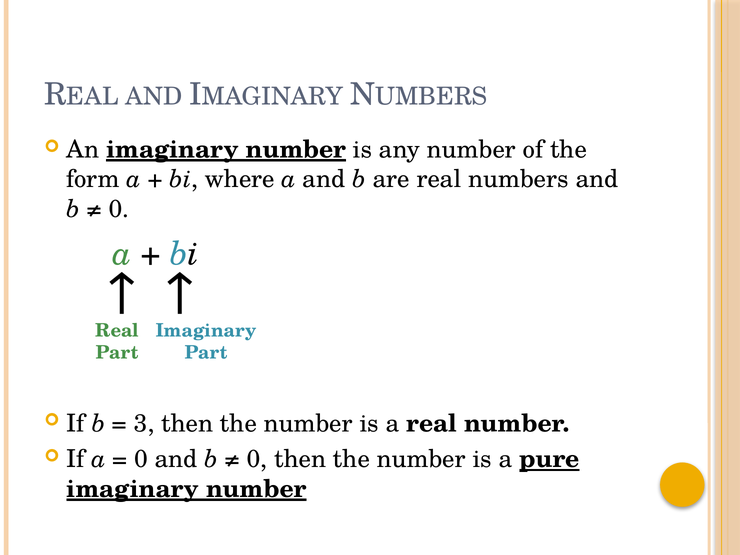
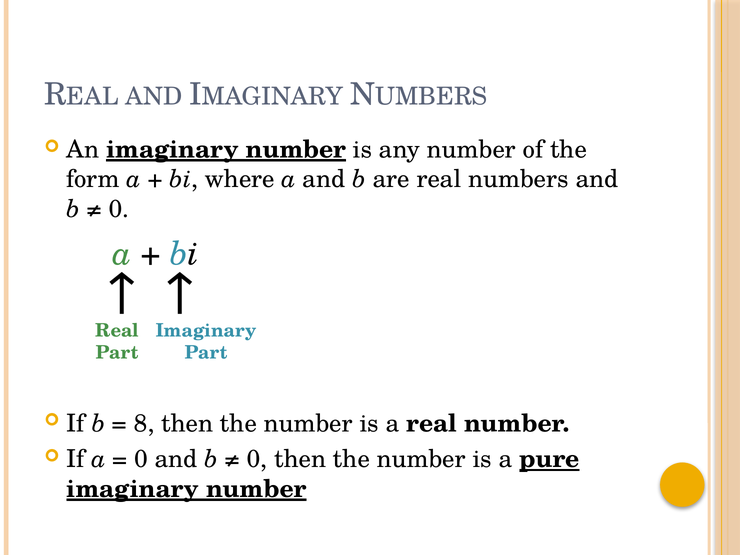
3: 3 -> 8
